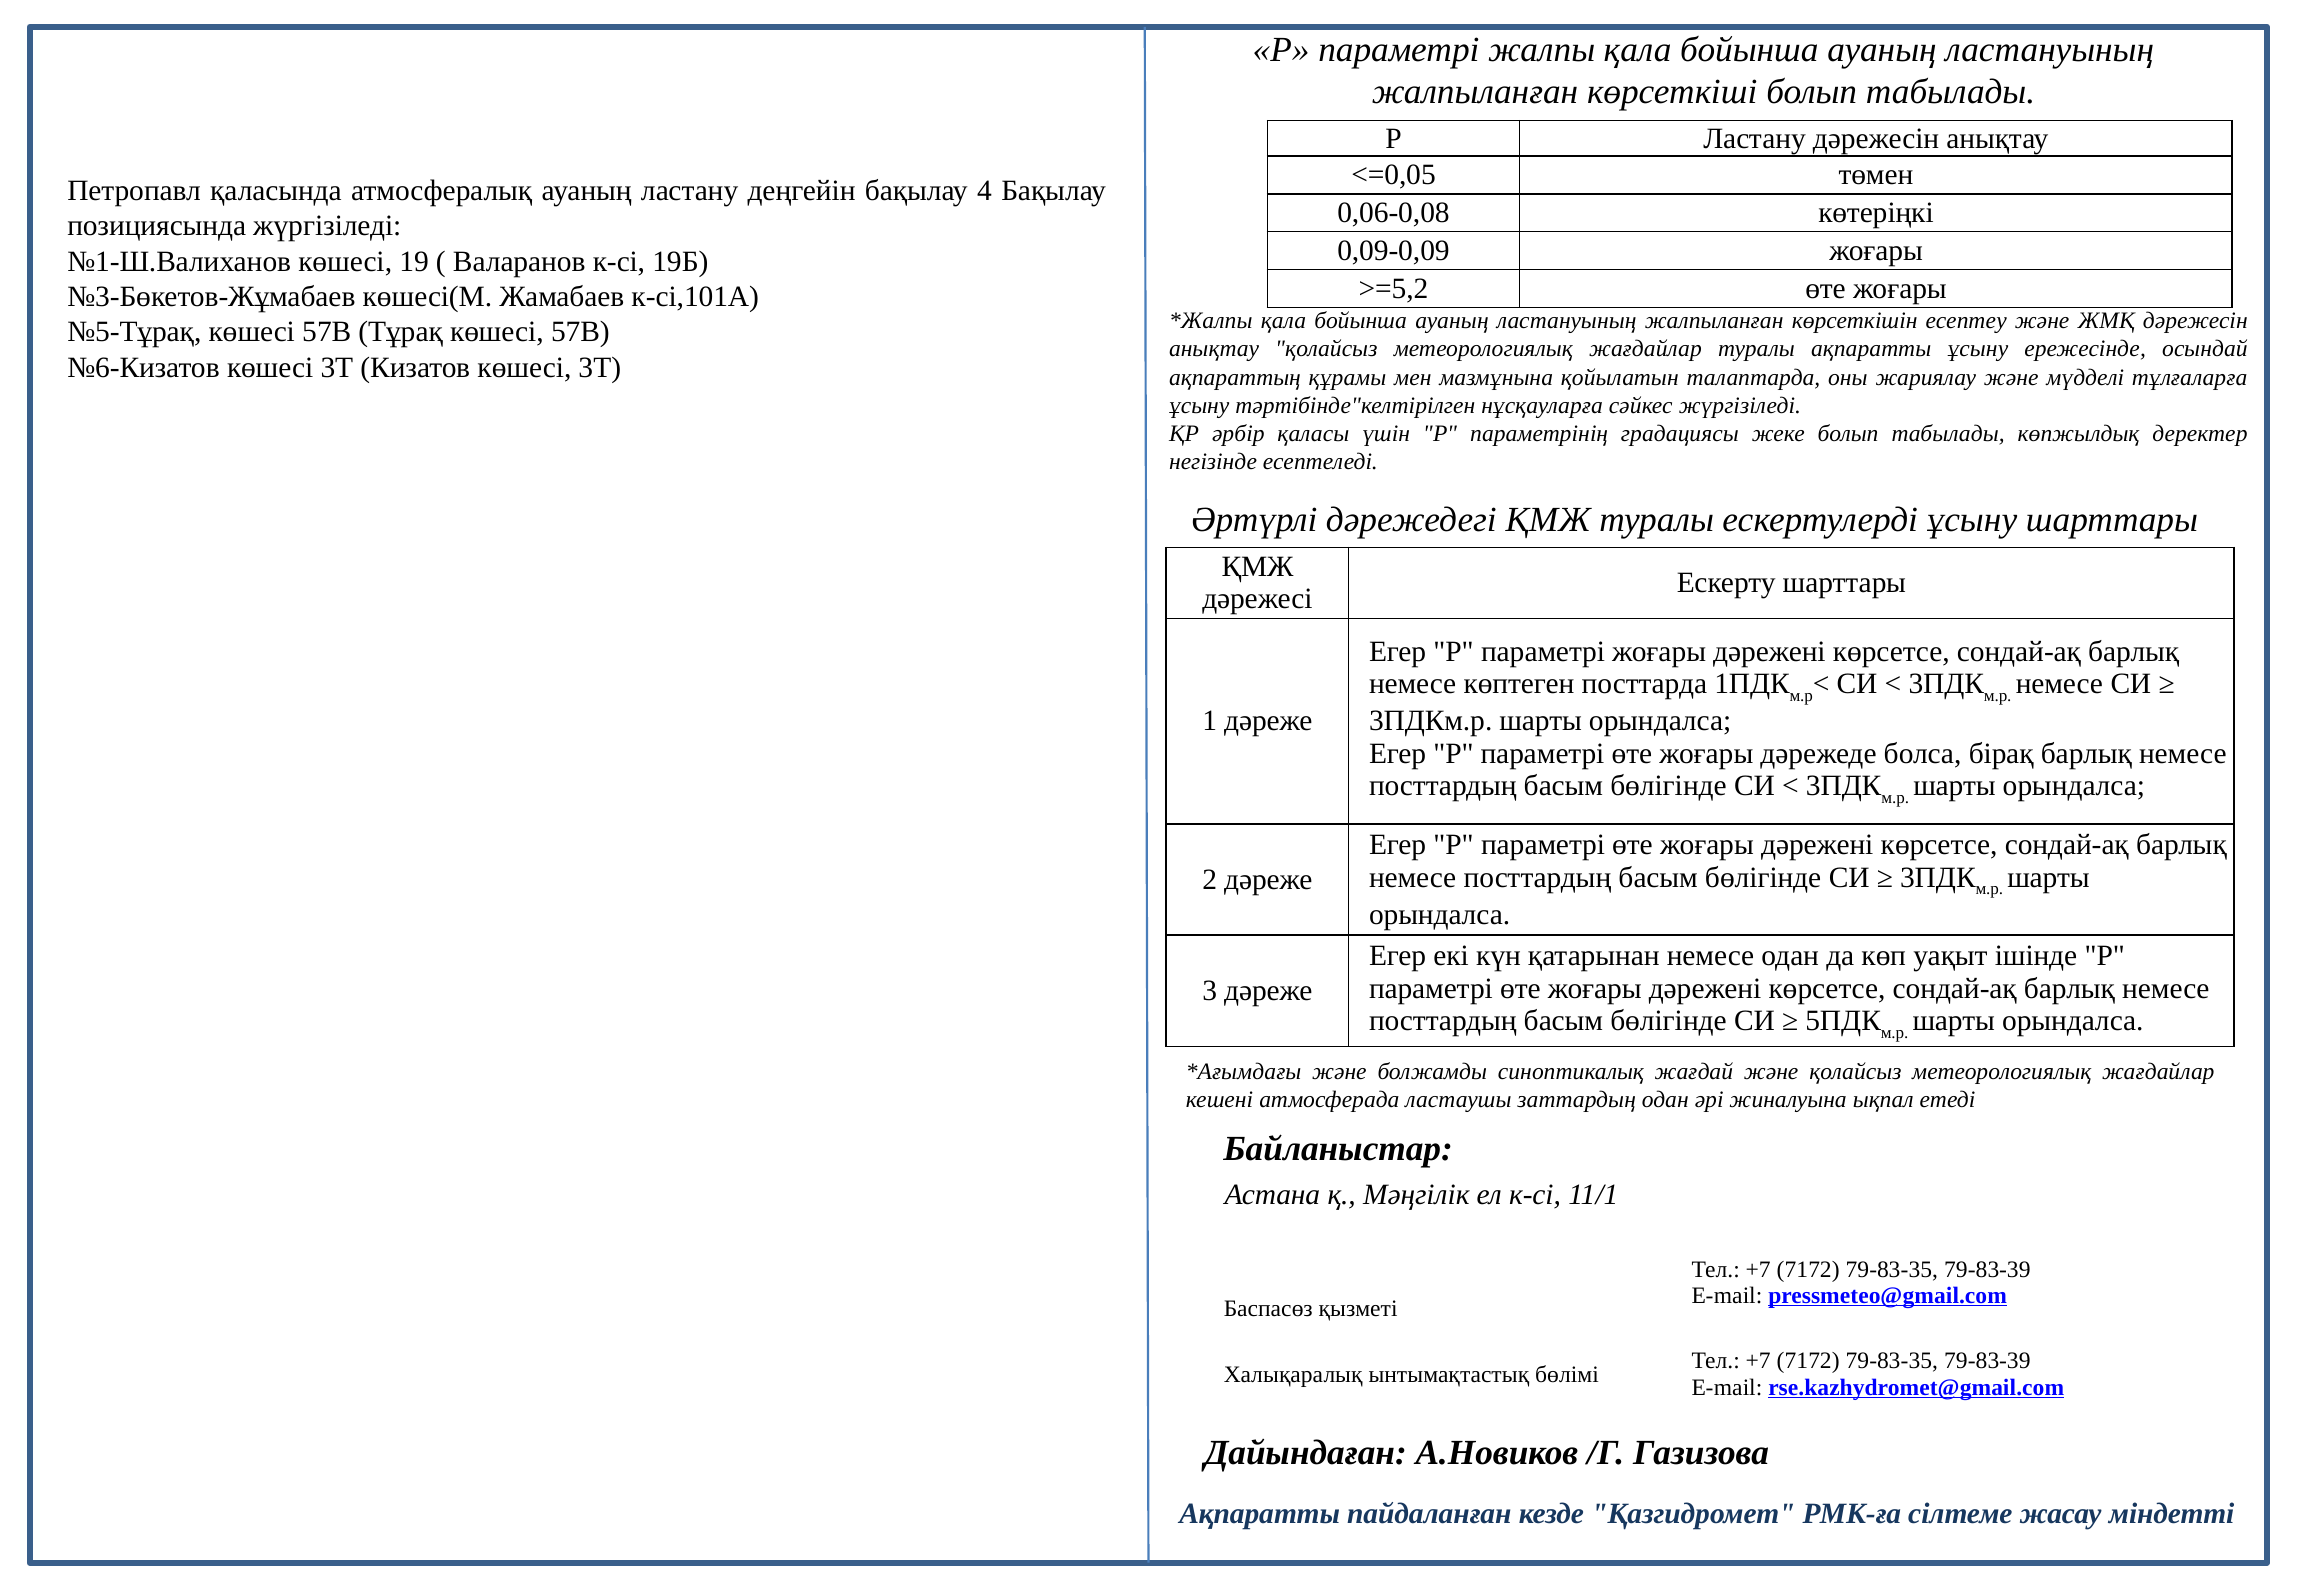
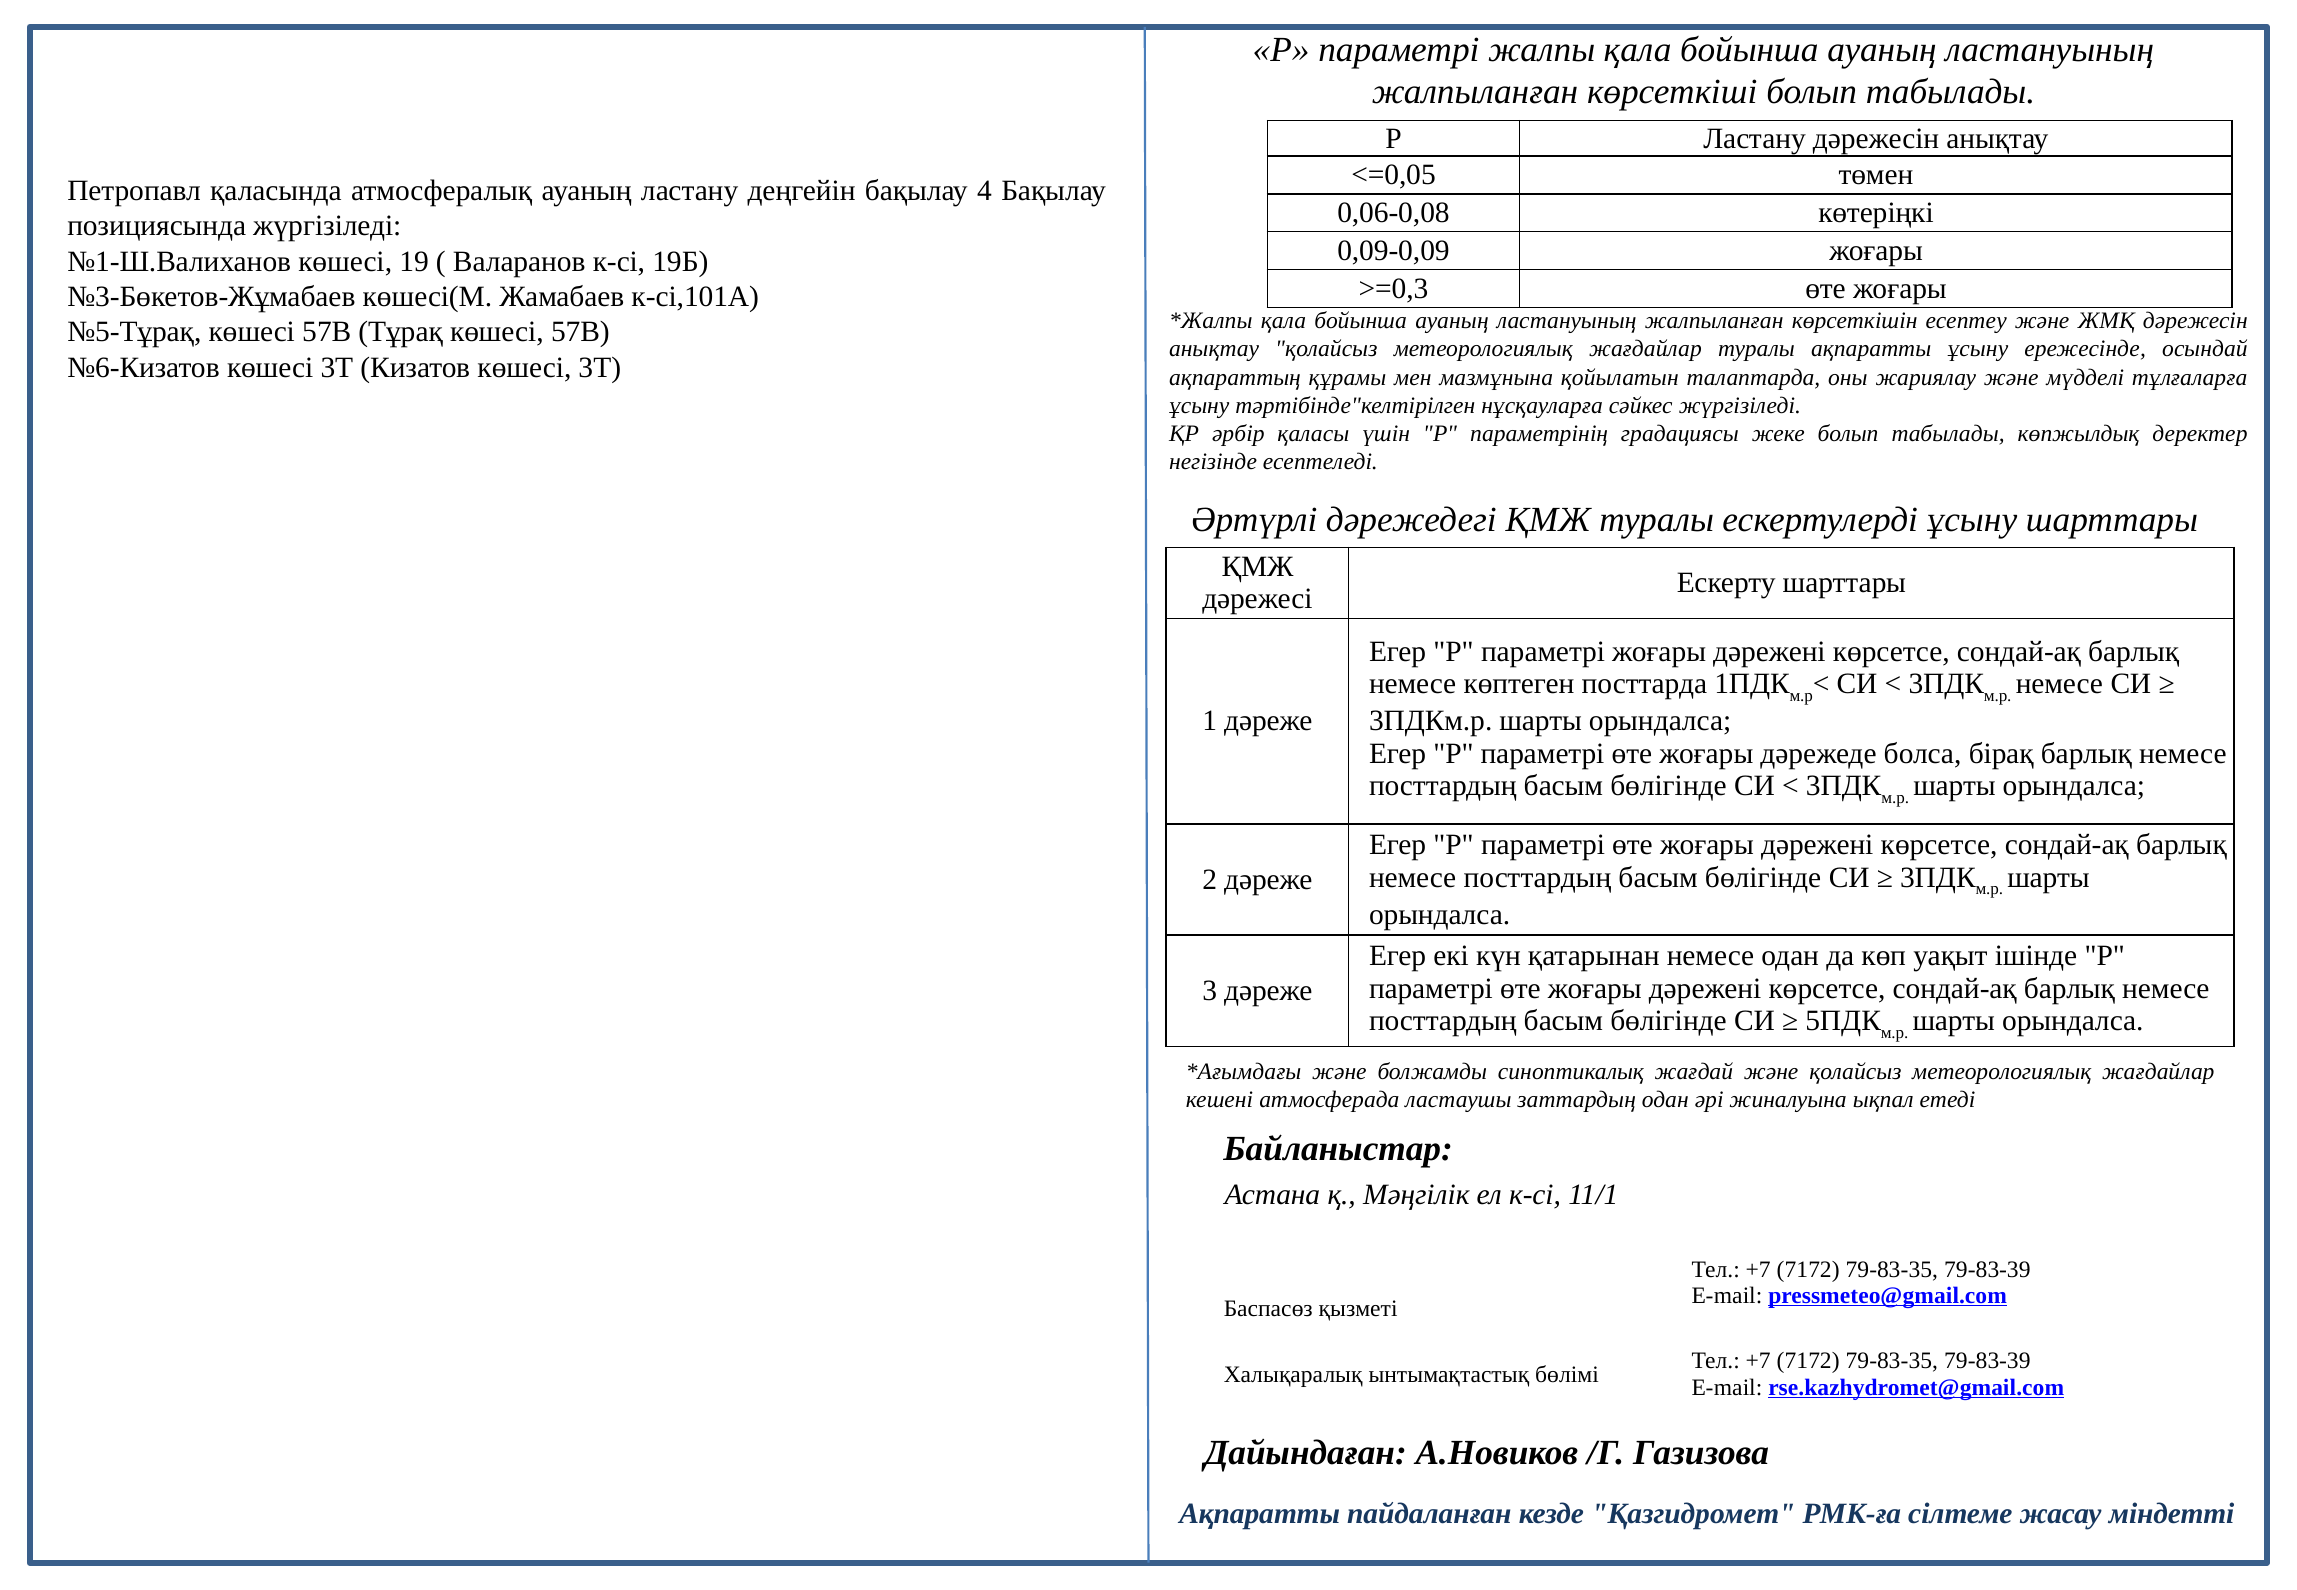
>=5,2: >=5,2 -> >=0,3
